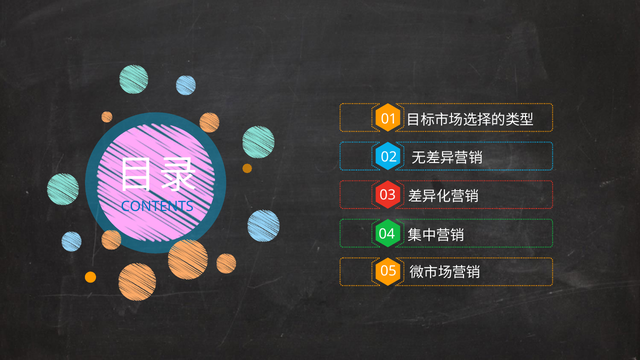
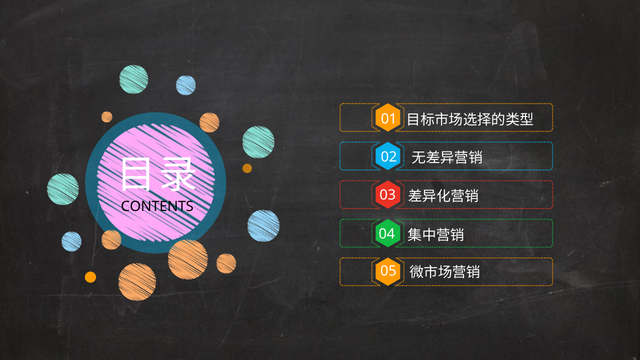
CONTENTS colour: blue -> black
